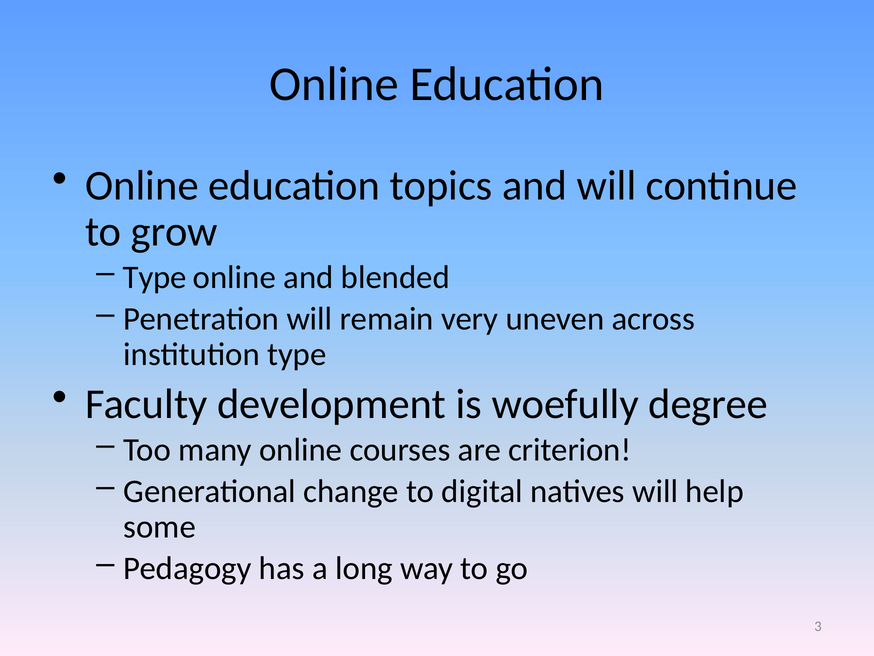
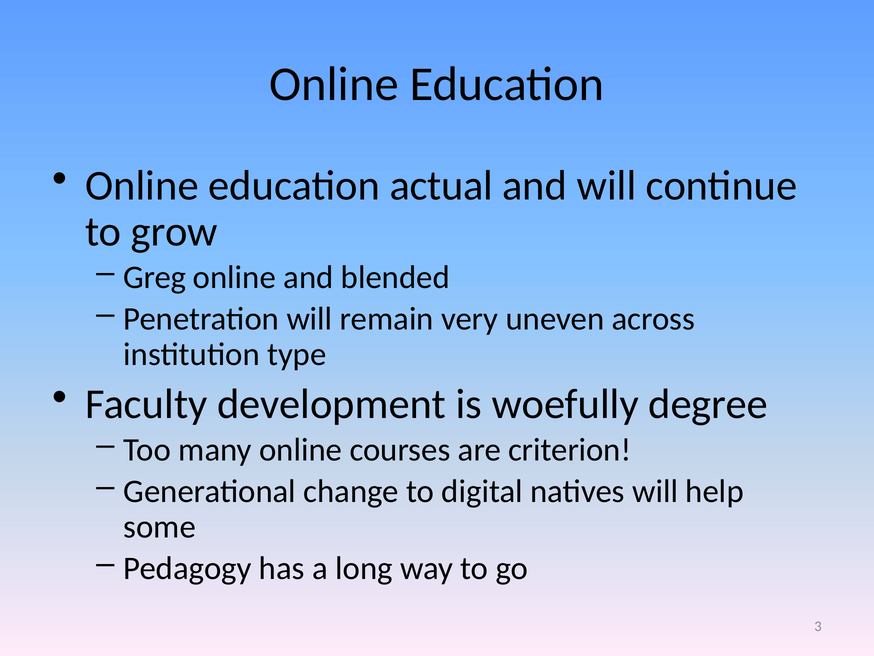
topics: topics -> actual
Type at (155, 277): Type -> Greg
